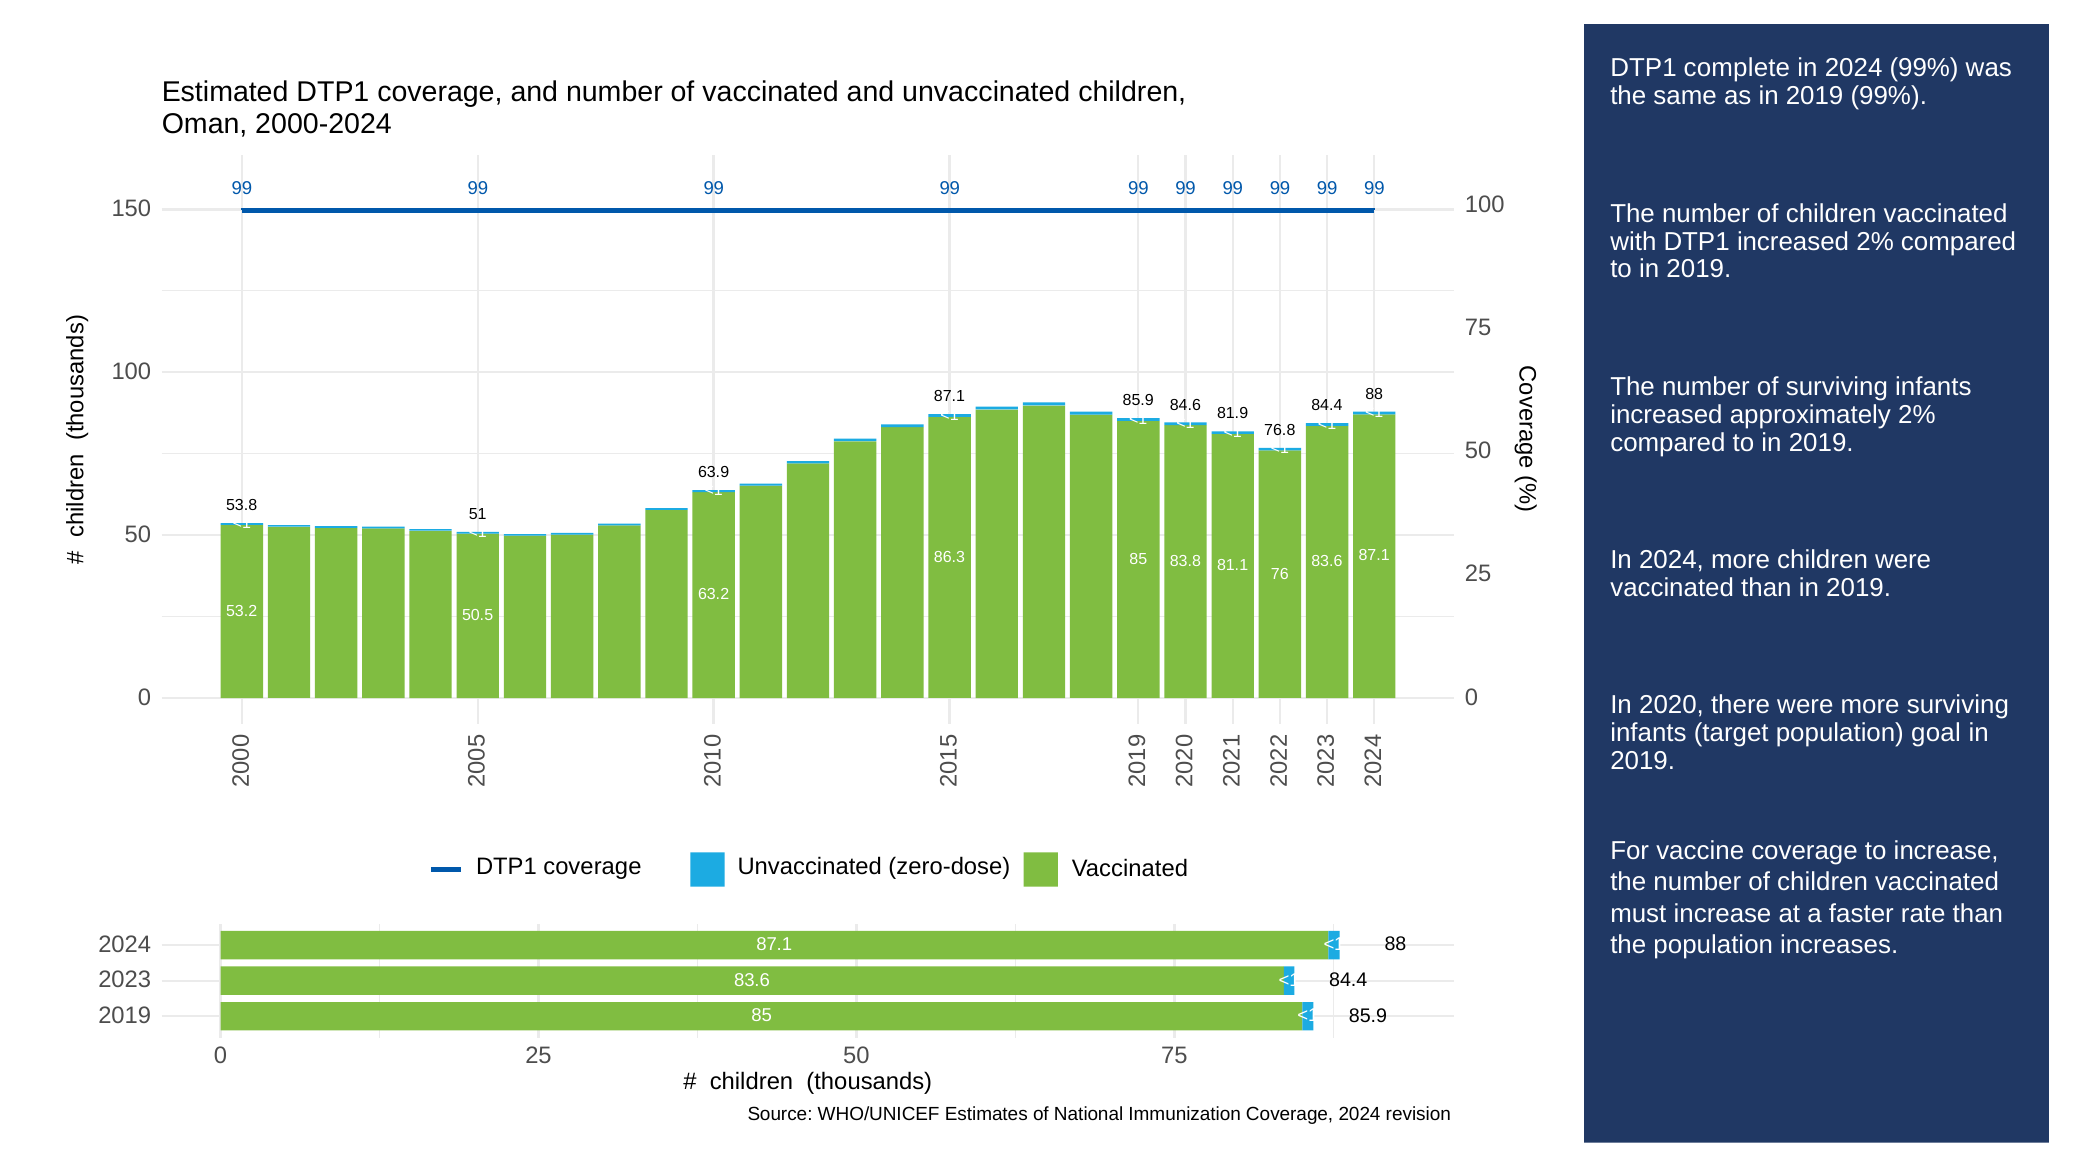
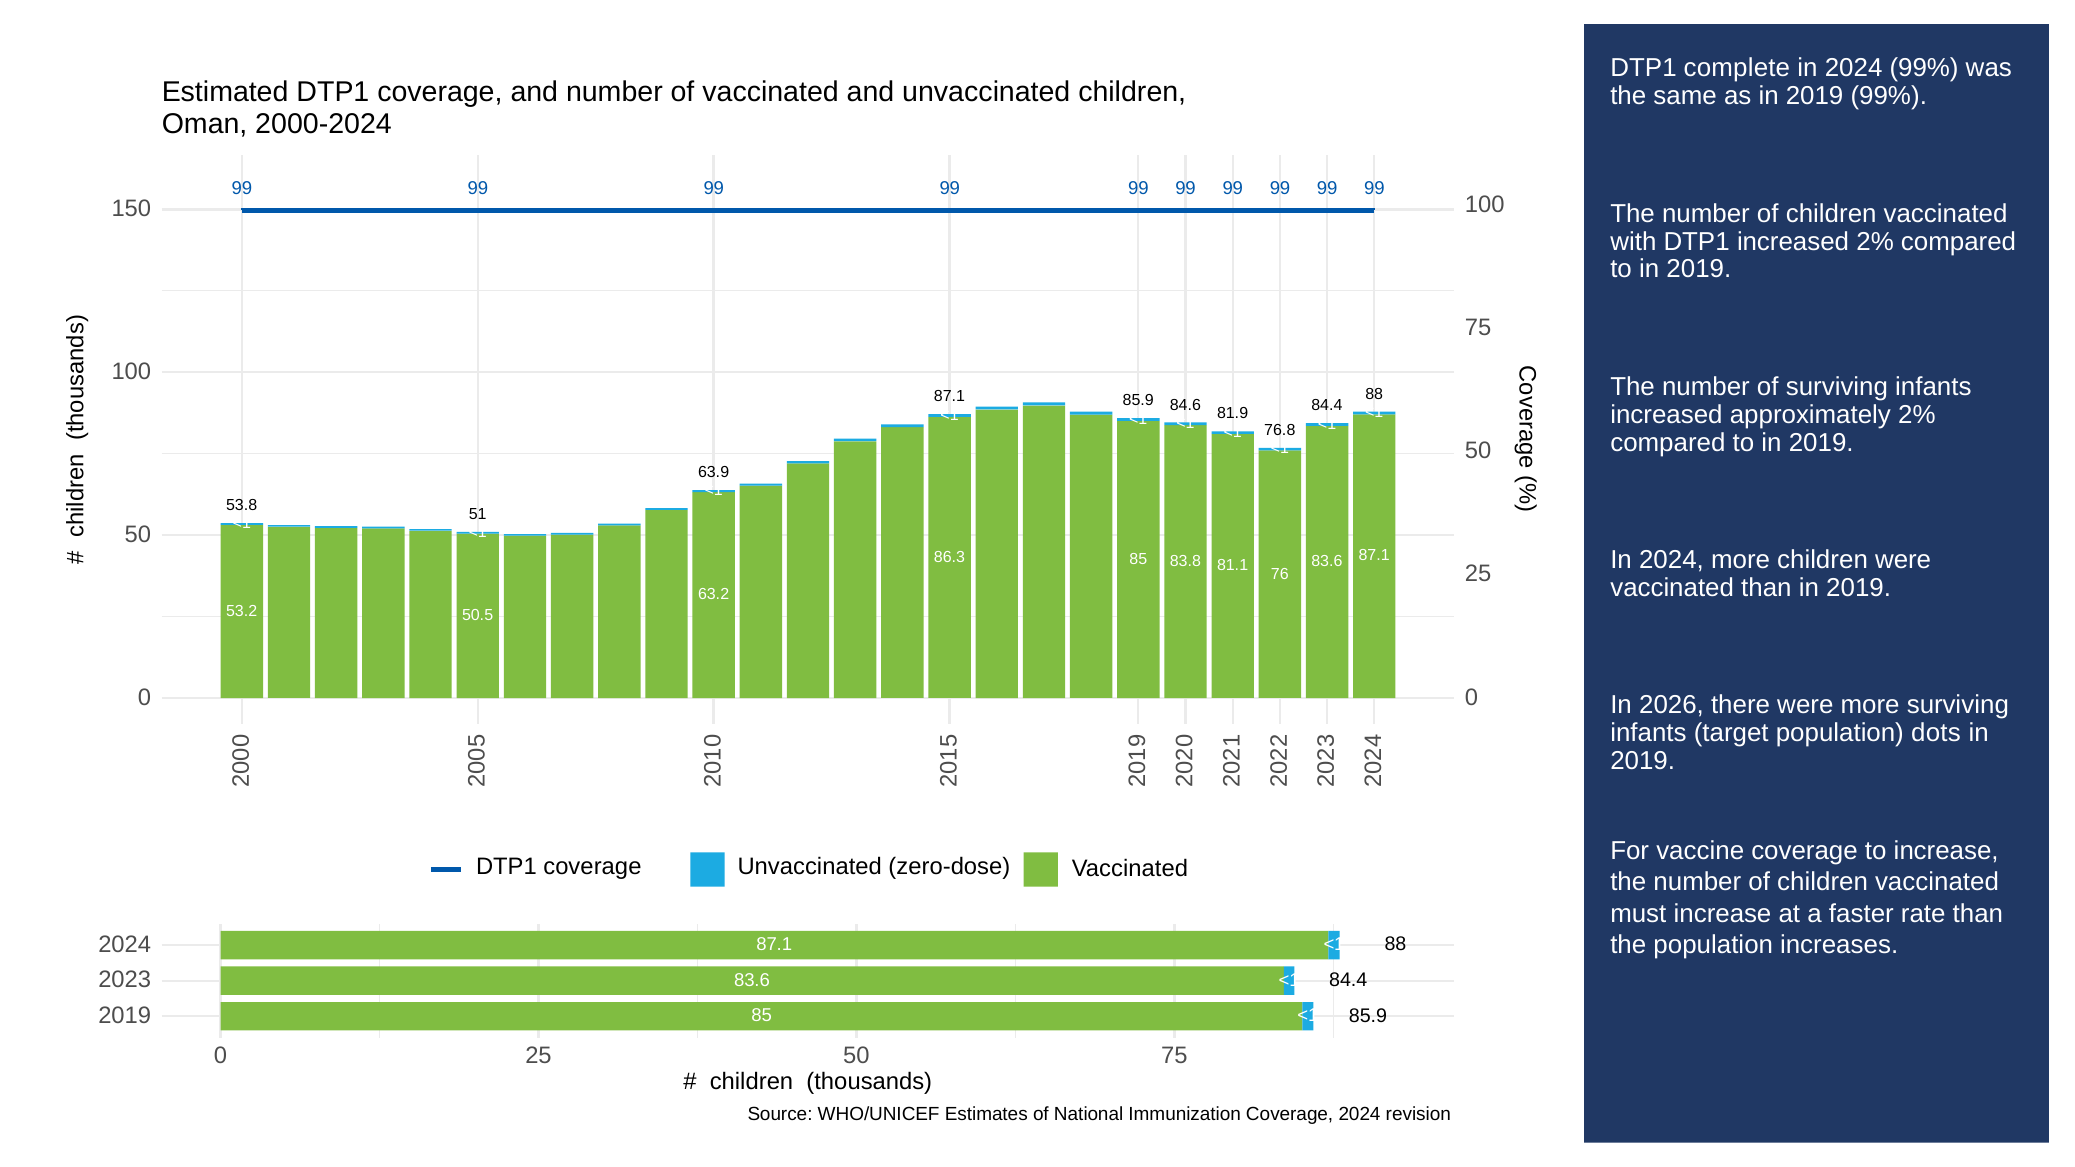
2020: 2020 -> 2026
goal: goal -> dots
